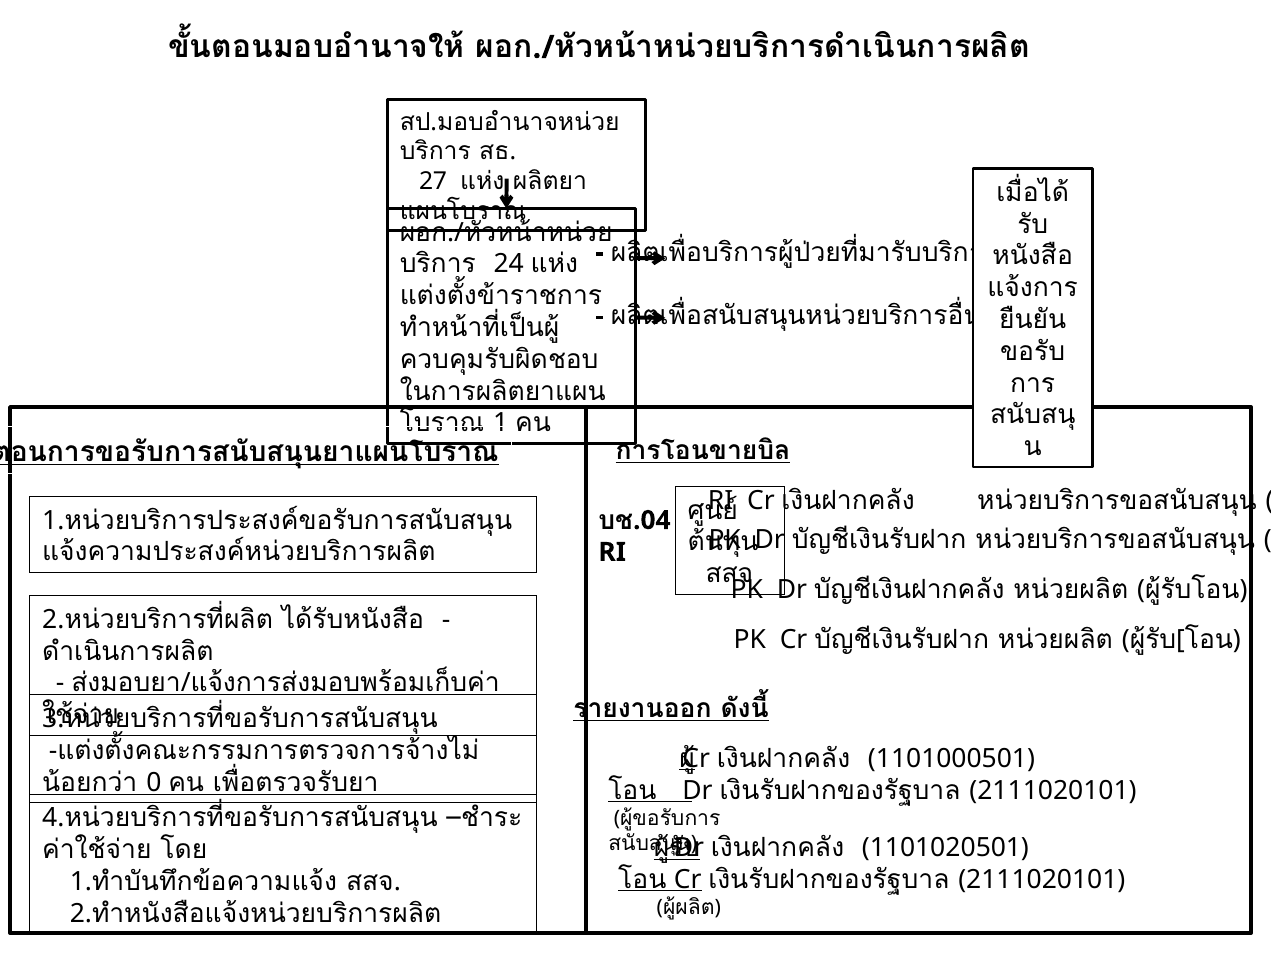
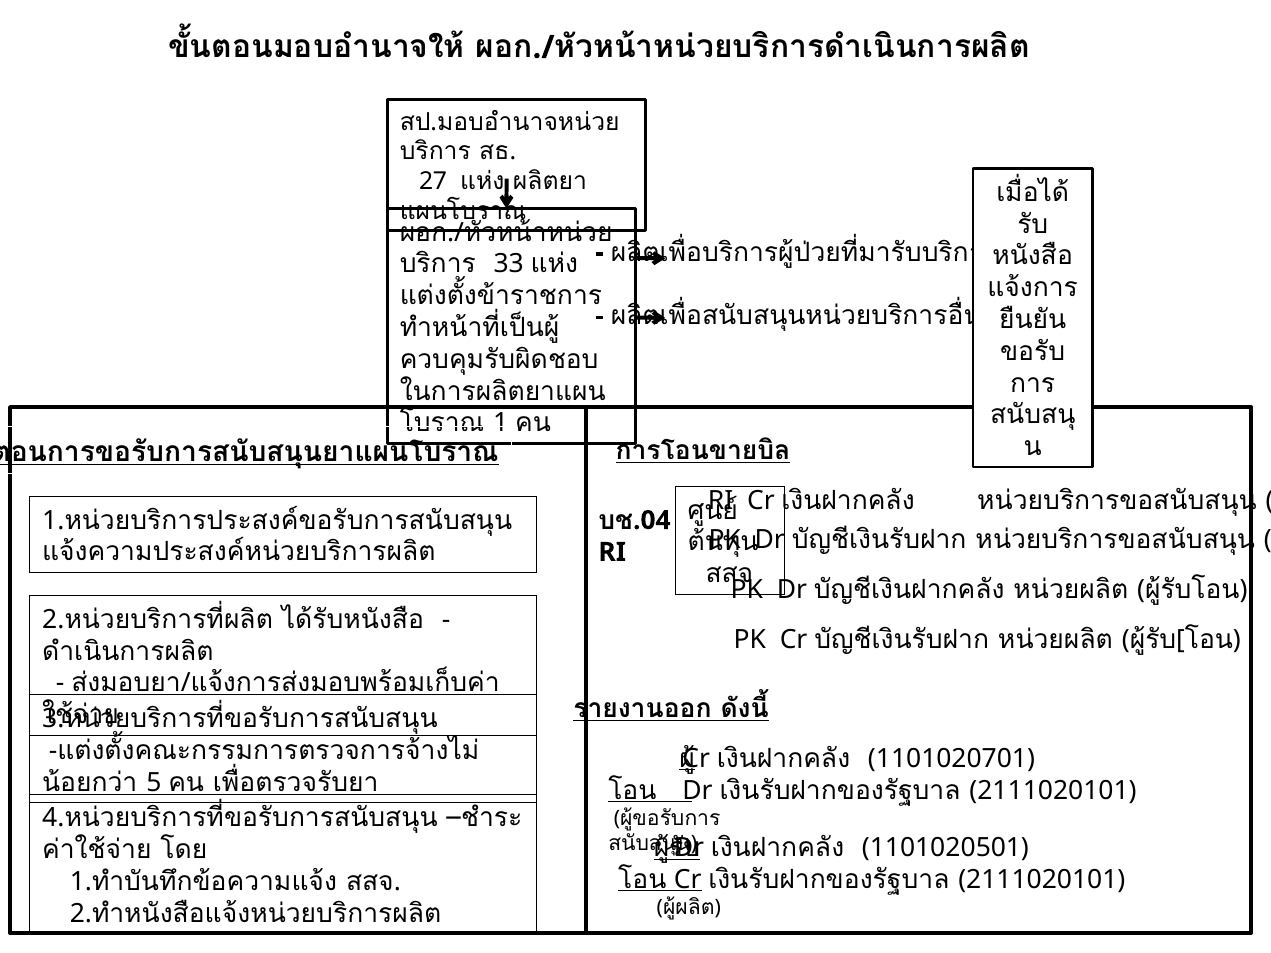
24: 24 -> 33
1101000501: 1101000501 -> 1101020701
0: 0 -> 5
